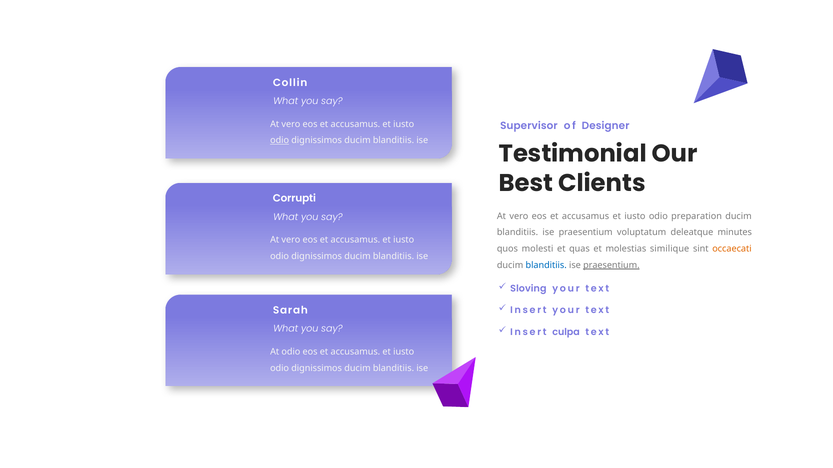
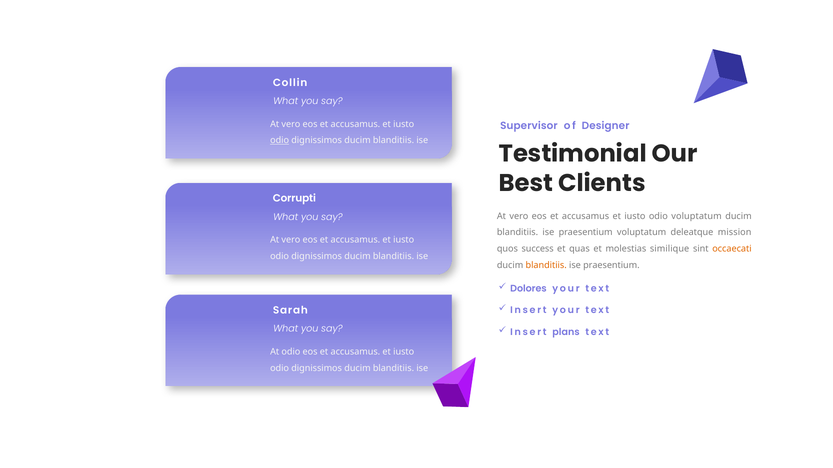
odio preparation: preparation -> voluptatum
minutes: minutes -> mission
molesti: molesti -> success
blanditiis at (546, 265) colour: blue -> orange
praesentium at (611, 265) underline: present -> none
Sloving: Sloving -> Dolores
culpa: culpa -> plans
